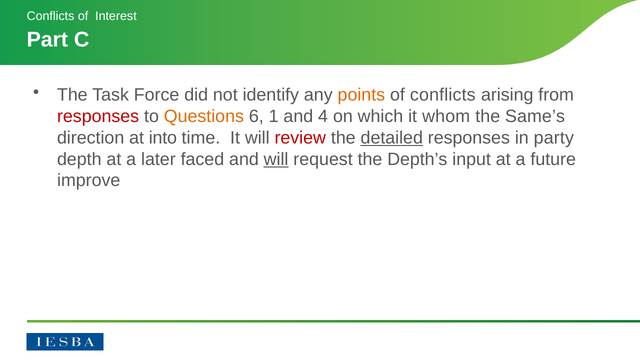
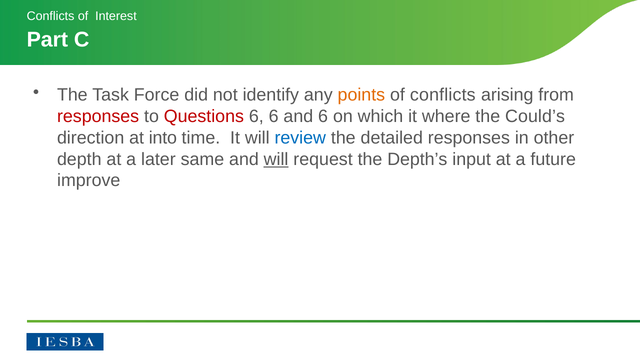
Questions colour: orange -> red
6 1: 1 -> 6
and 4: 4 -> 6
whom: whom -> where
Same’s: Same’s -> Could’s
review colour: red -> blue
detailed underline: present -> none
party: party -> other
faced: faced -> same
